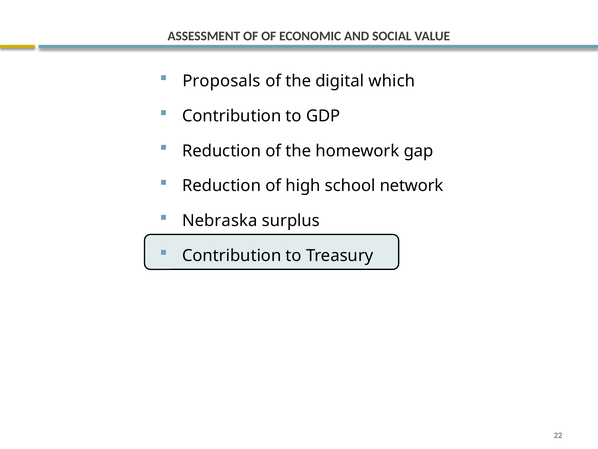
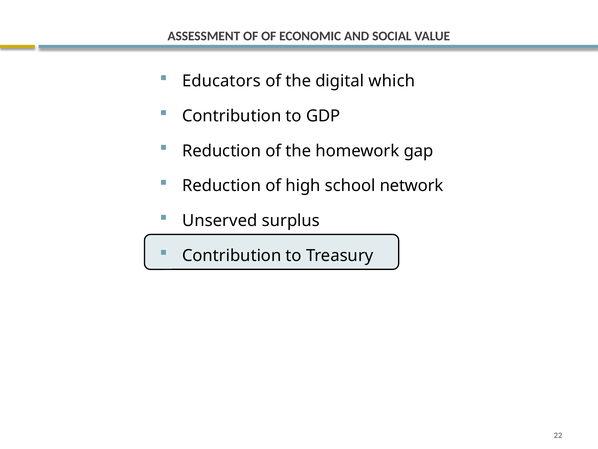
Proposals: Proposals -> Educators
Nebraska: Nebraska -> Unserved
